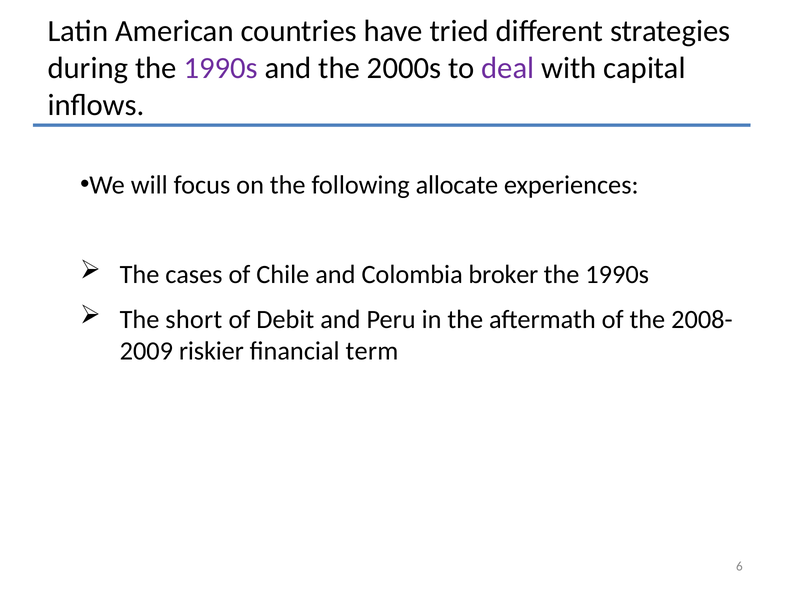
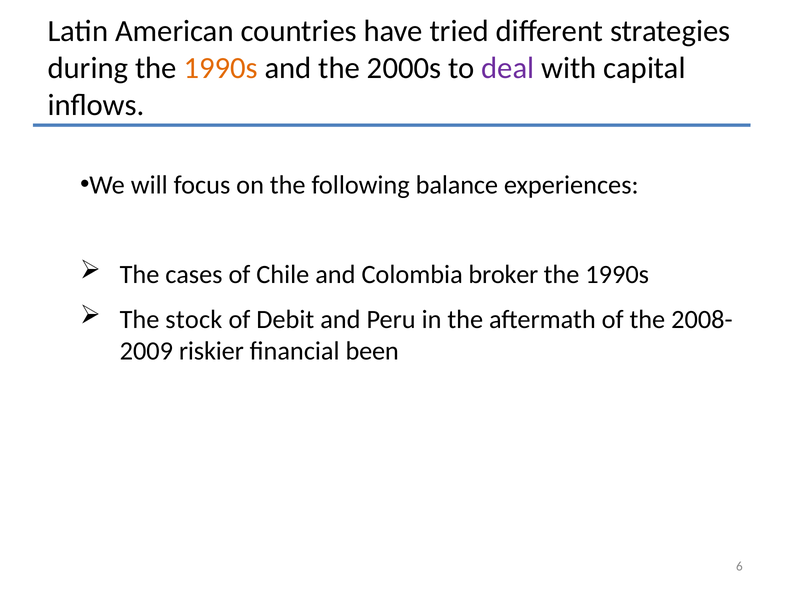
1990s at (221, 68) colour: purple -> orange
allocate: allocate -> balance
short: short -> stock
term: term -> been
